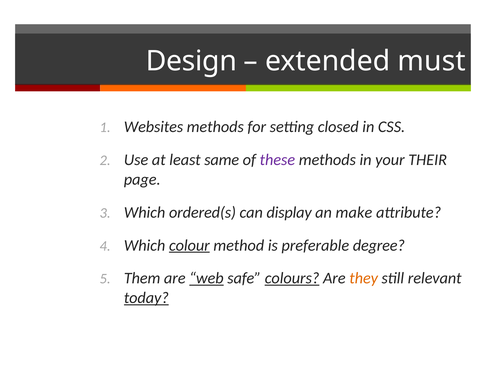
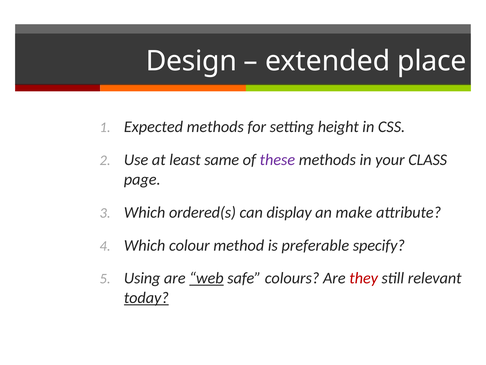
must: must -> place
Websites: Websites -> Expected
closed: closed -> height
THEIR: THEIR -> CLASS
colour underline: present -> none
degree: degree -> specify
Them: Them -> Using
colours underline: present -> none
they colour: orange -> red
